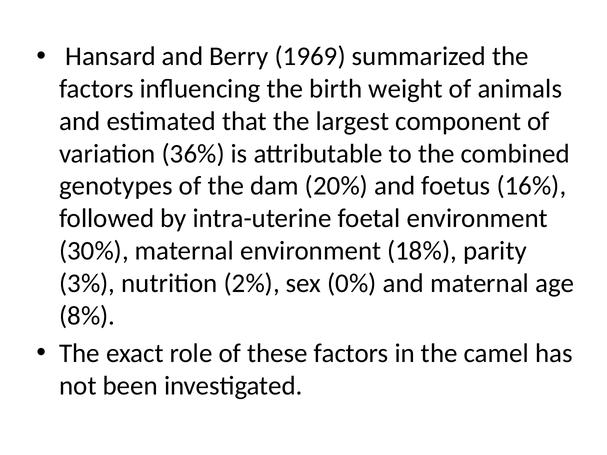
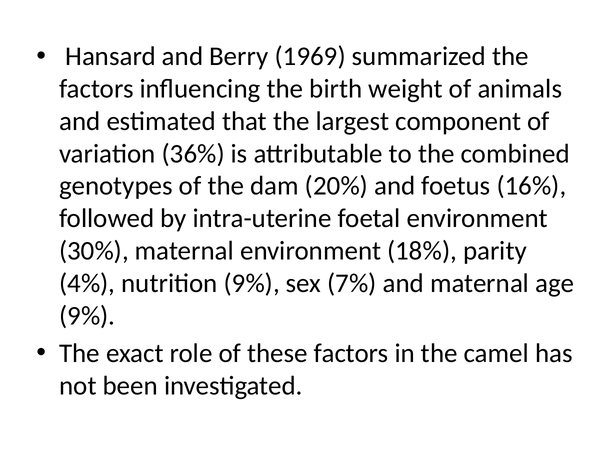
3%: 3% -> 4%
nutrition 2%: 2% -> 9%
0%: 0% -> 7%
8% at (87, 316): 8% -> 9%
